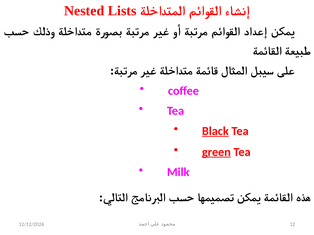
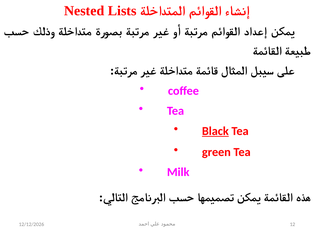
green underline: present -> none
